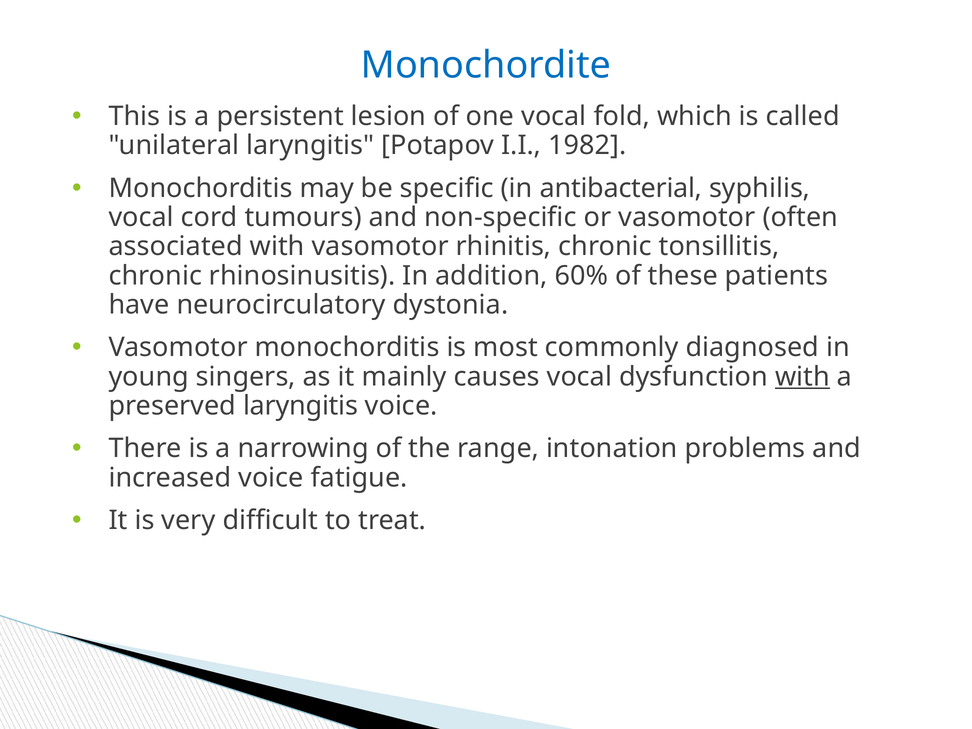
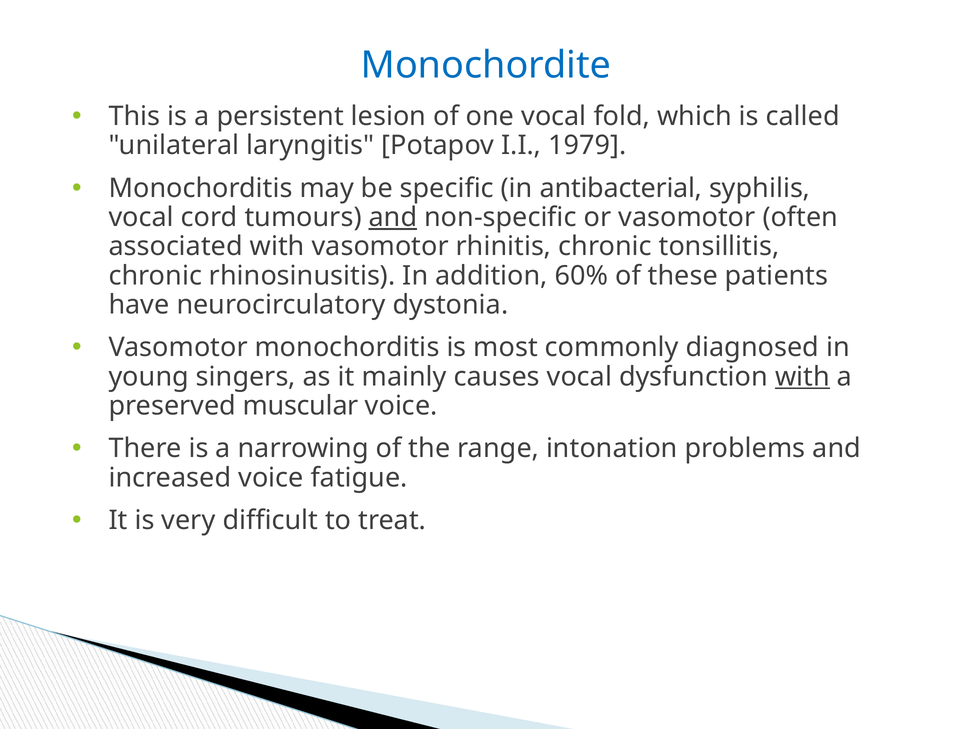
1982: 1982 -> 1979
and at (393, 217) underline: none -> present
preserved laryngitis: laryngitis -> muscular
